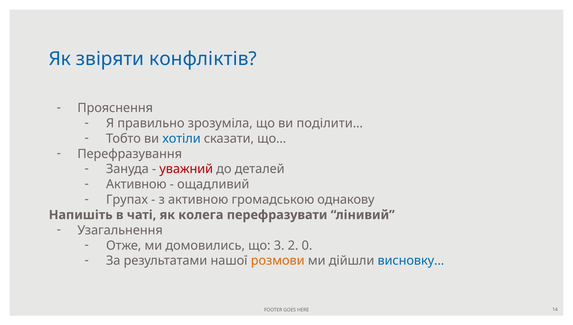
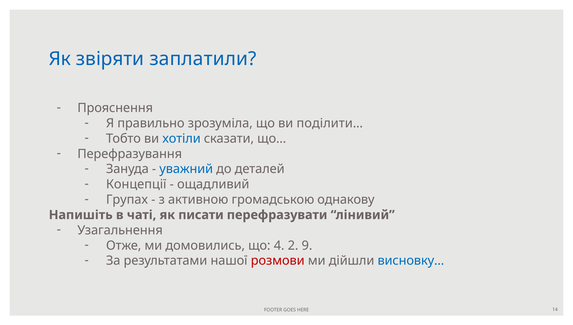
конфліктів: конфліктів -> заплатили
уважний colour: red -> blue
Активною at (136, 184): Активною -> Концепції
колега: колега -> писати
3: 3 -> 4
0: 0 -> 9
розмови colour: orange -> red
